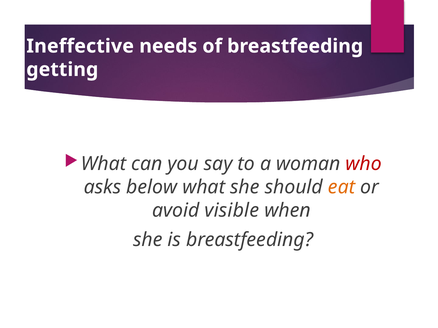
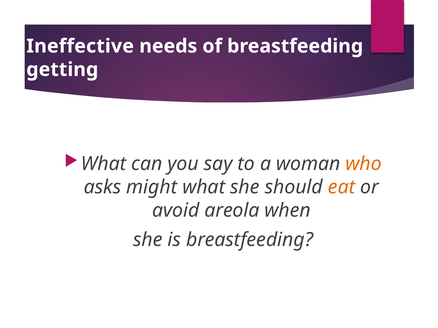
who colour: red -> orange
below: below -> might
visible: visible -> areola
